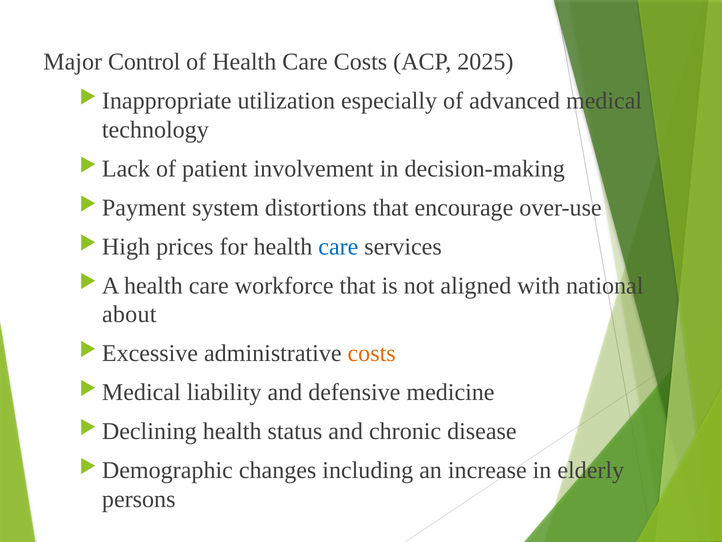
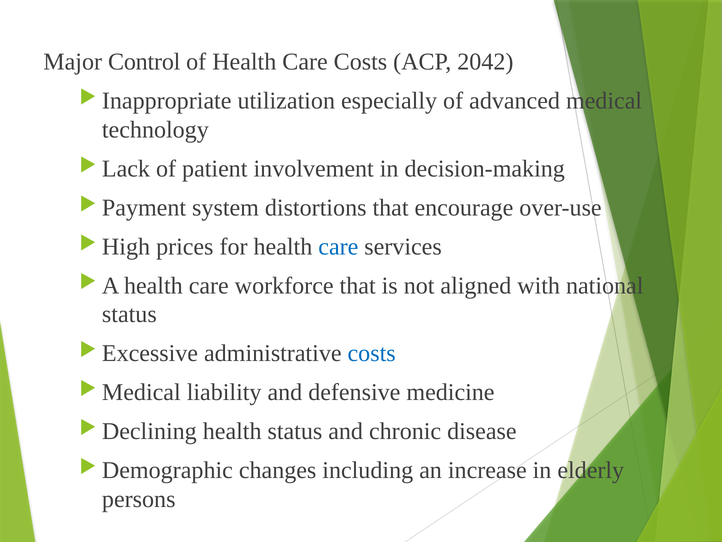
2025: 2025 -> 2042
about at (129, 314): about -> status
costs at (372, 353) colour: orange -> blue
